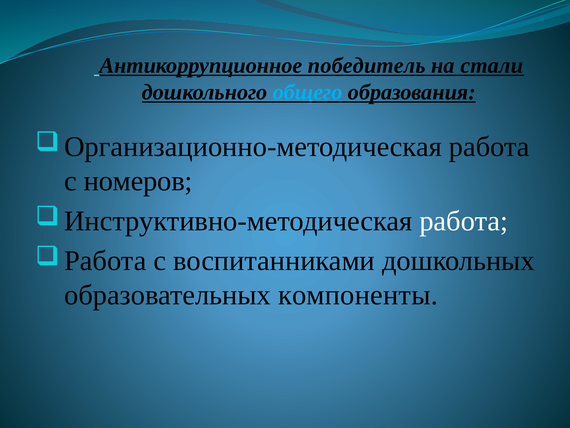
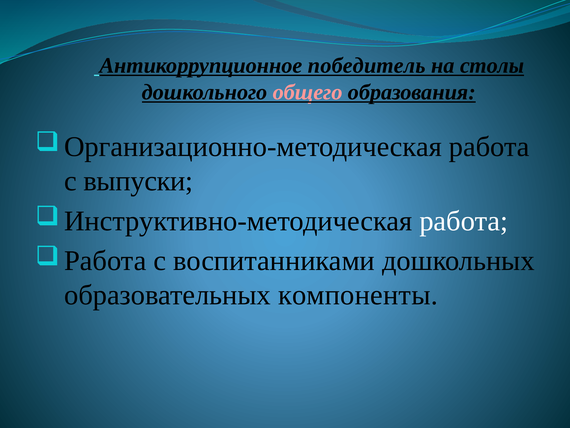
стали: стали -> столы
общего colour: light blue -> pink
номеров: номеров -> выпуски
